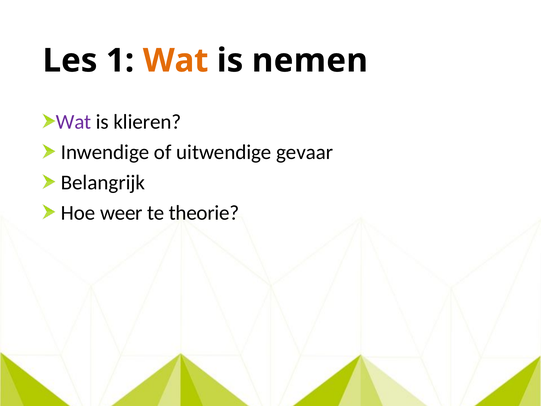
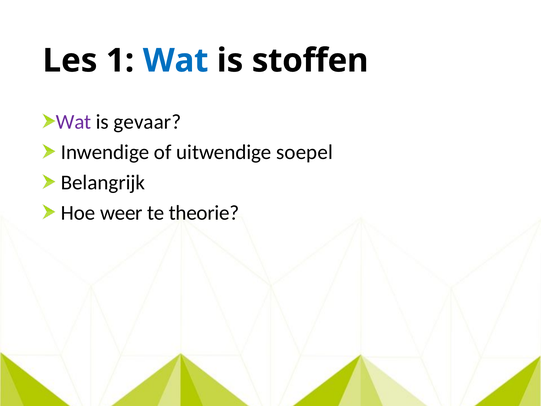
Wat at (176, 61) colour: orange -> blue
nemen: nemen -> stoffen
klieren: klieren -> gevaar
gevaar: gevaar -> soepel
